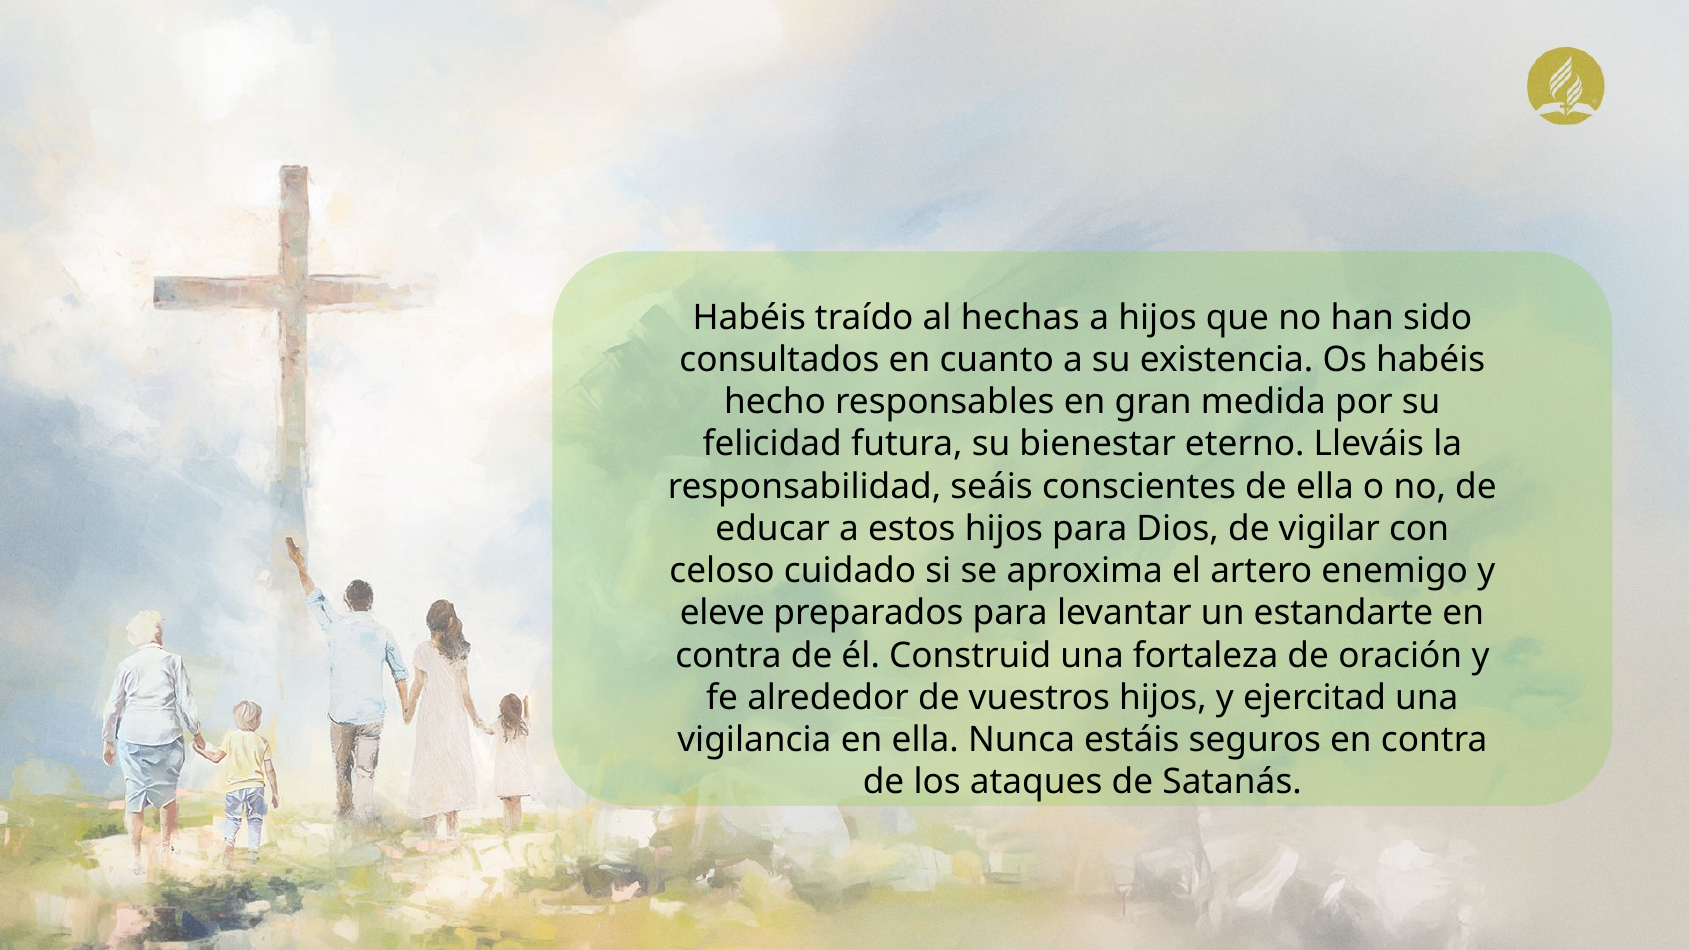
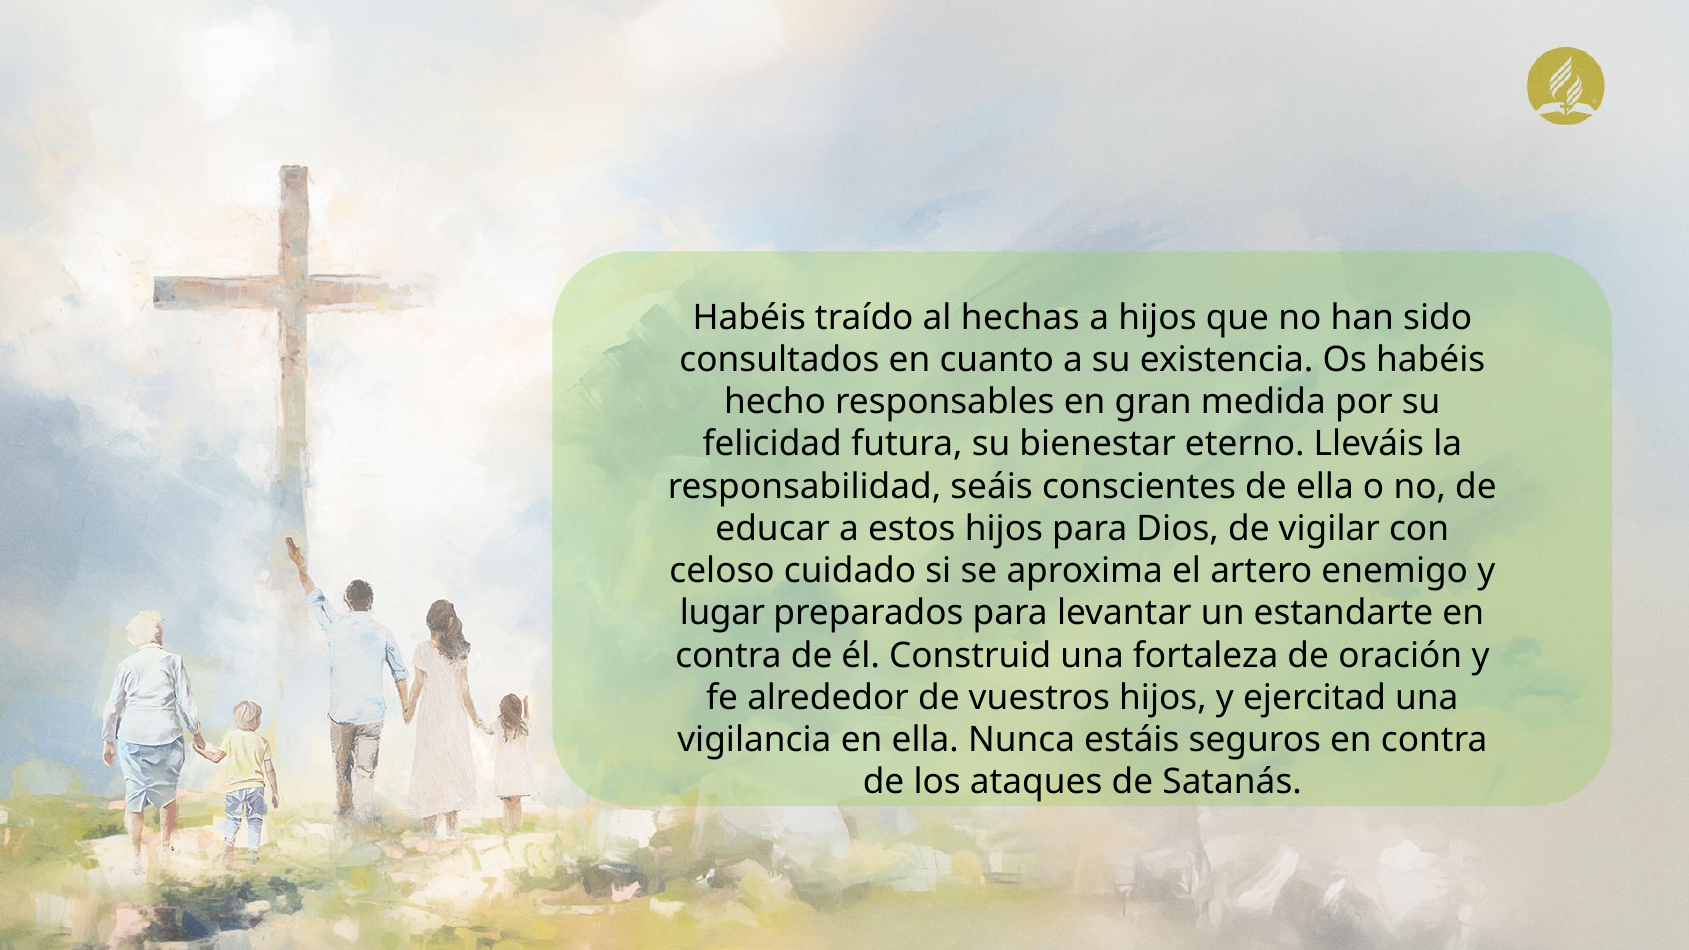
eleve: eleve -> lugar
